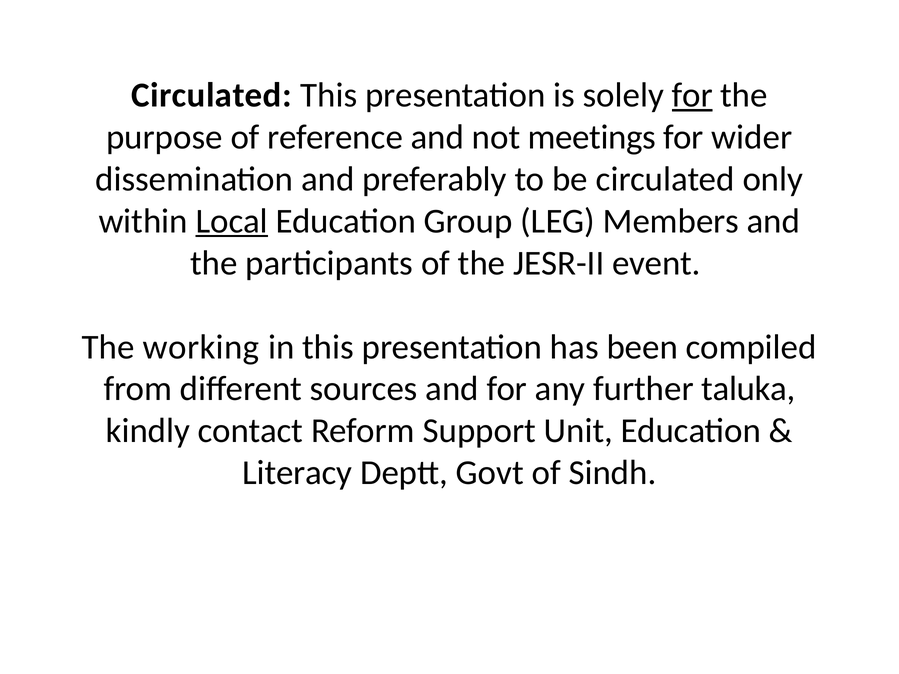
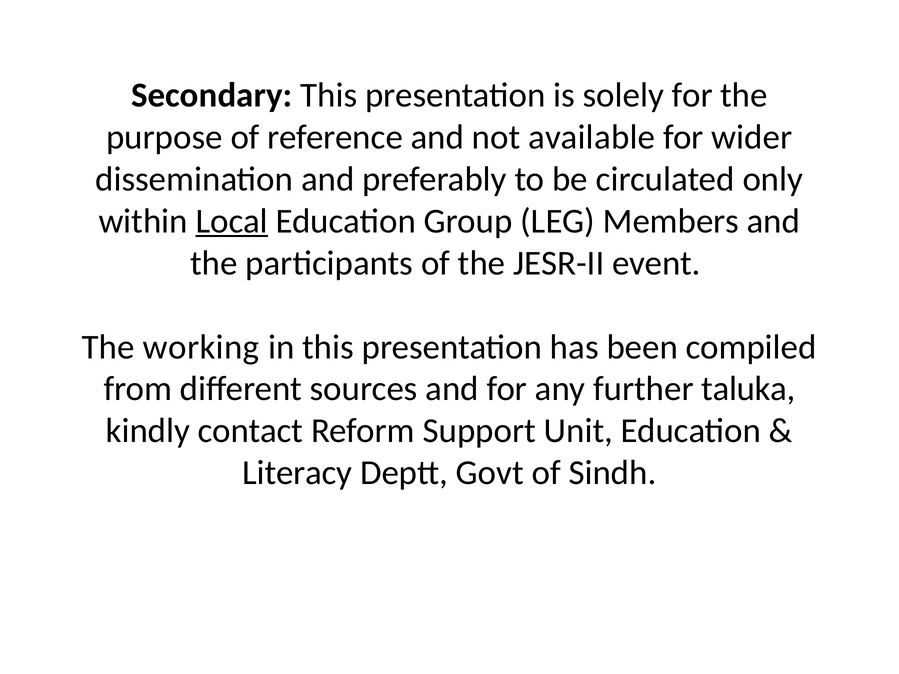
Circulated at (212, 95): Circulated -> Secondary
for at (692, 95) underline: present -> none
meetings: meetings -> available
